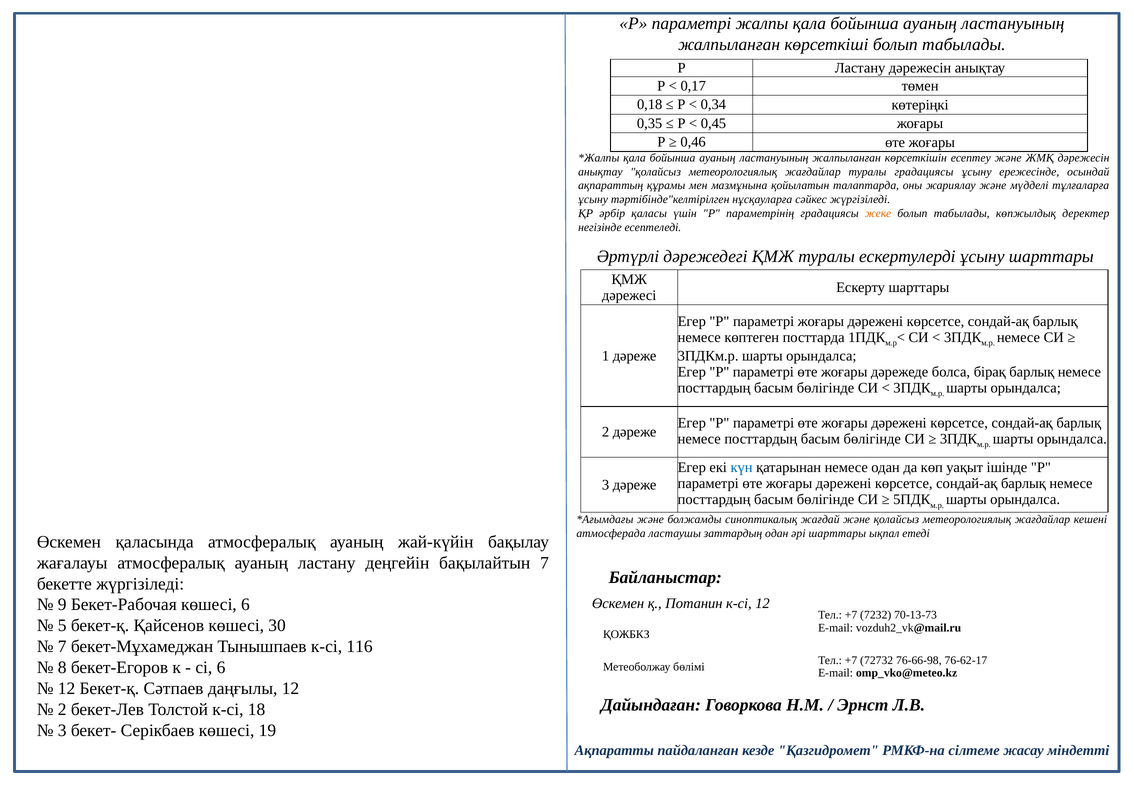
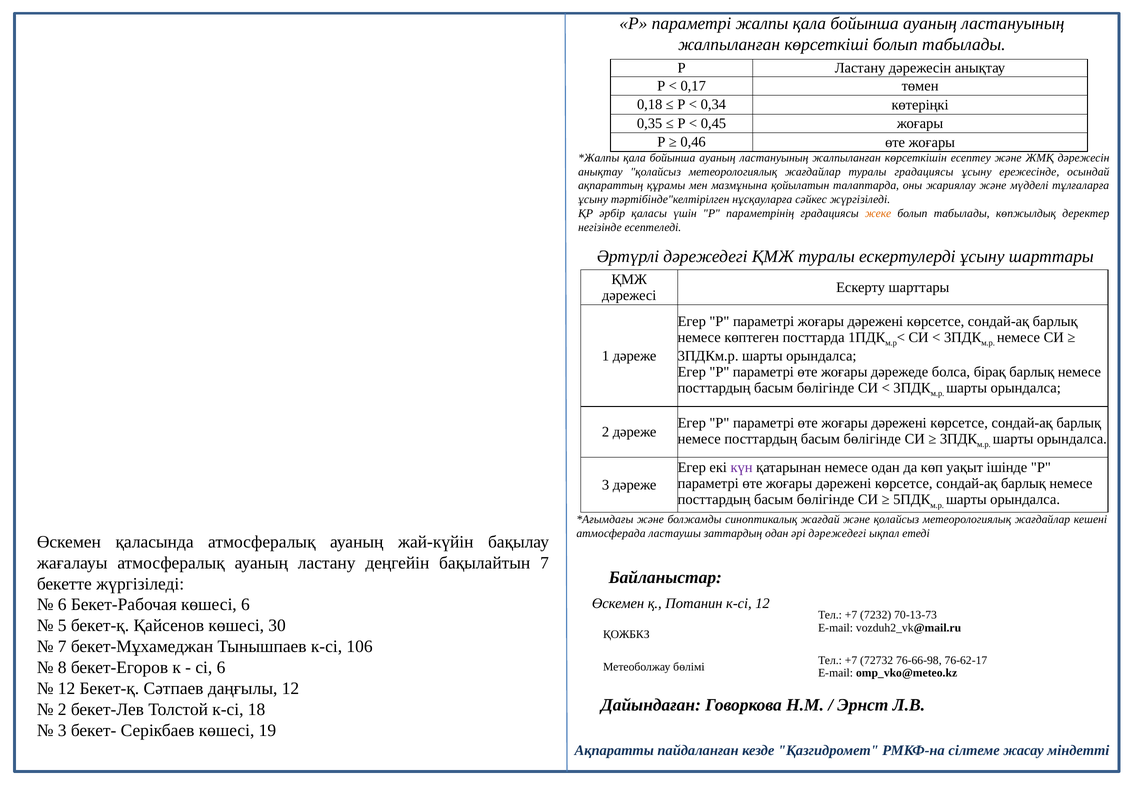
күн colour: blue -> purple
әрі шарттары: шарттары -> дәрежедегі
9 at (62, 605): 9 -> 6
116: 116 -> 106
